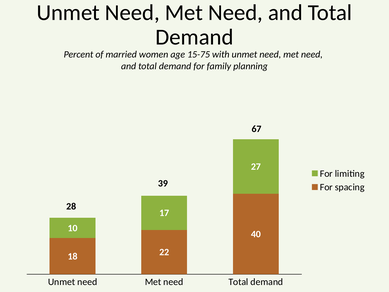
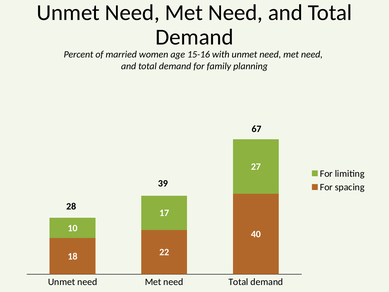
15-75: 15-75 -> 15-16
